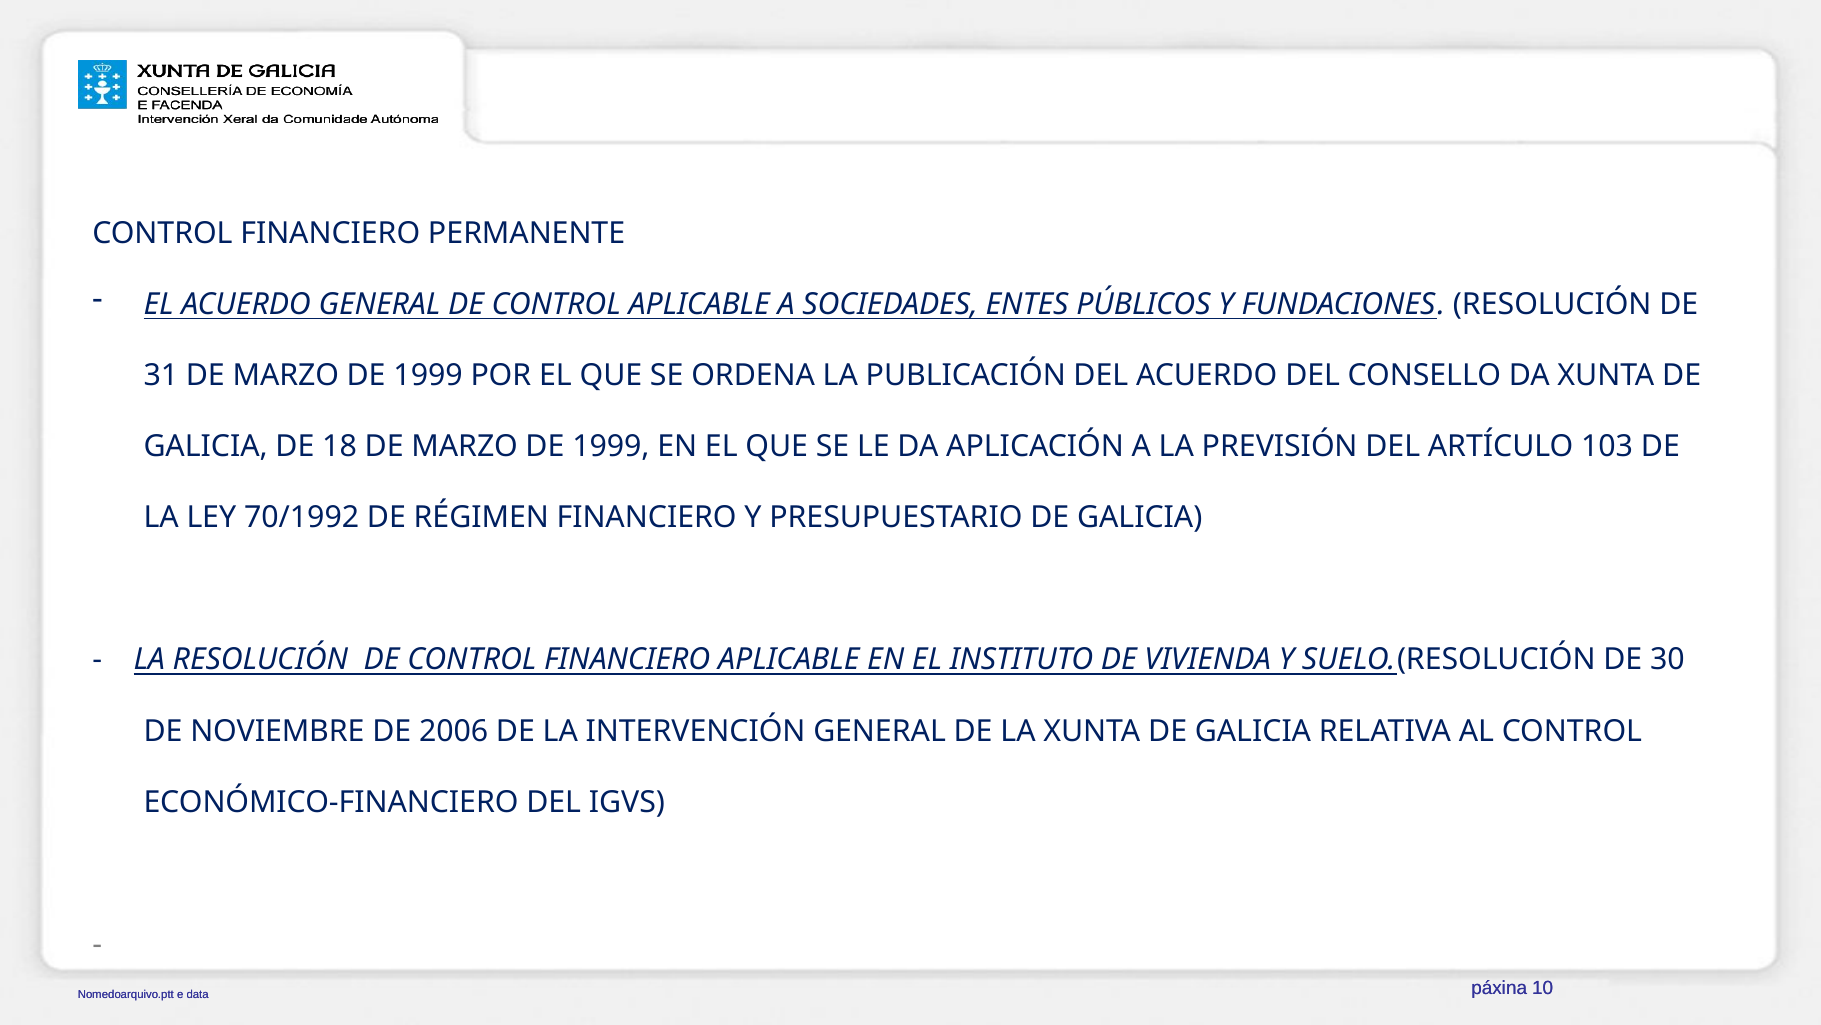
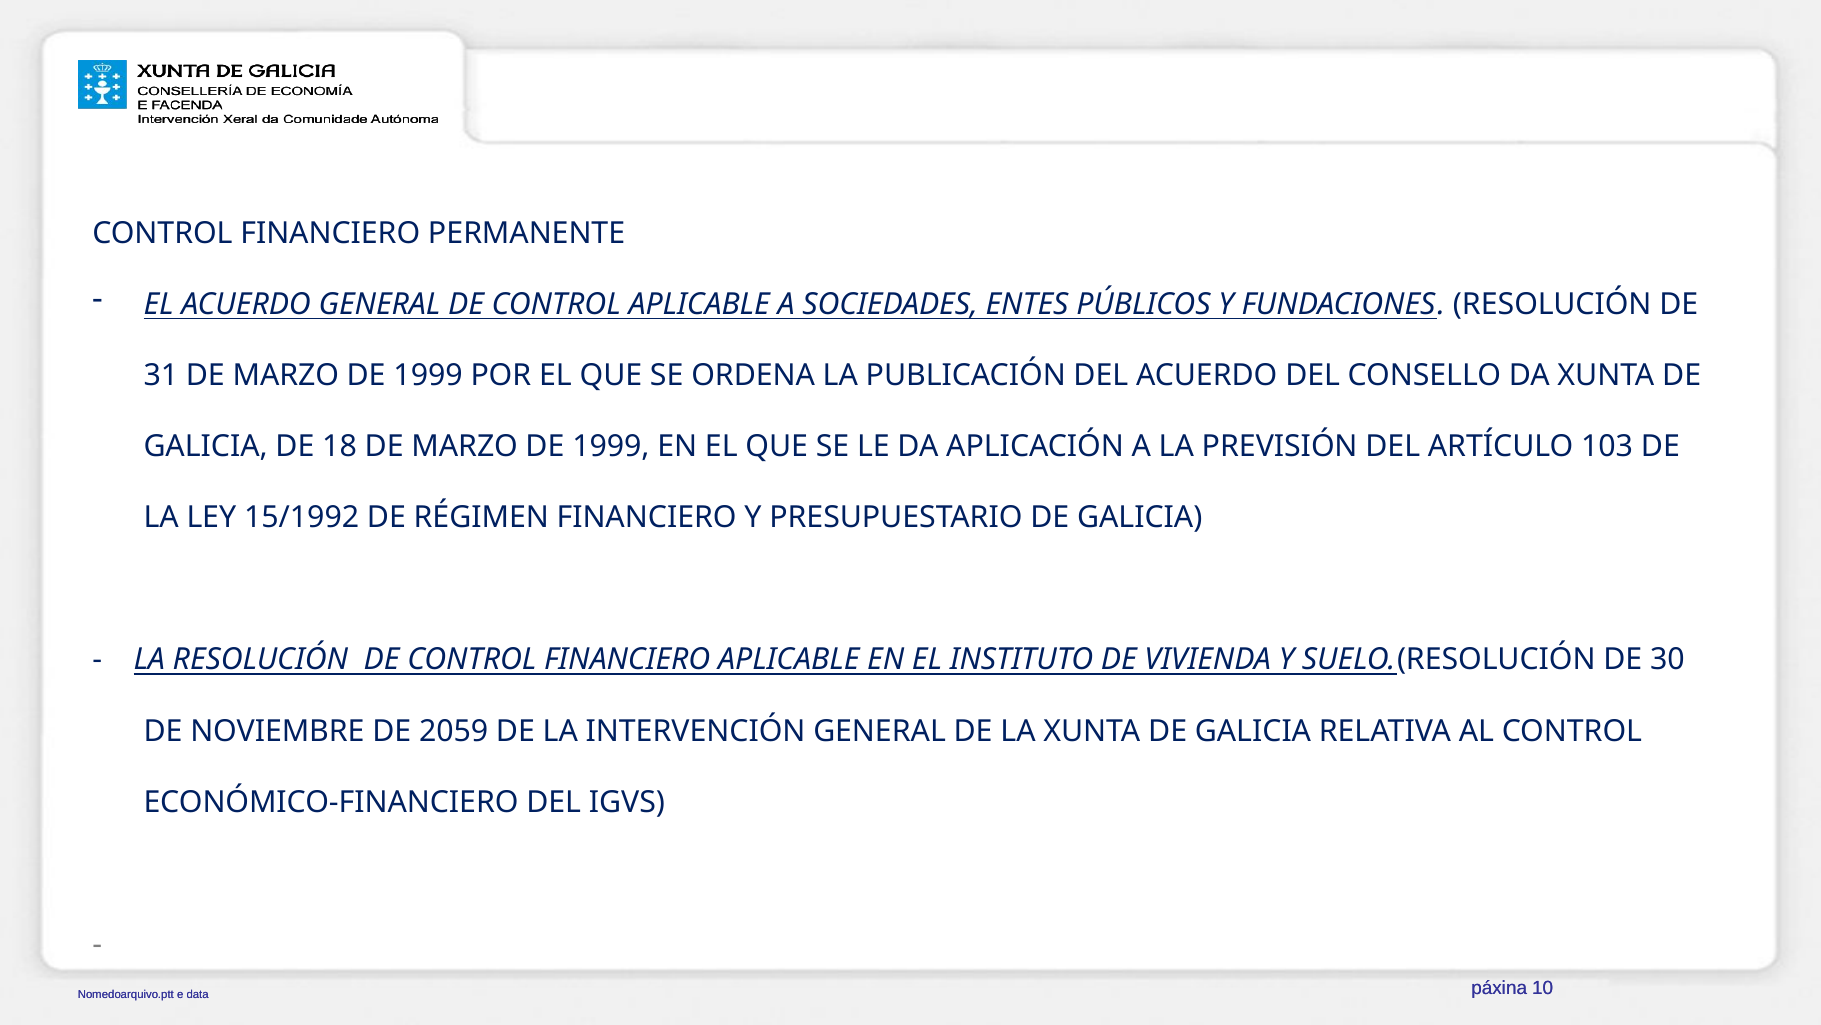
70/1992: 70/1992 -> 15/1992
2006: 2006 -> 2059
